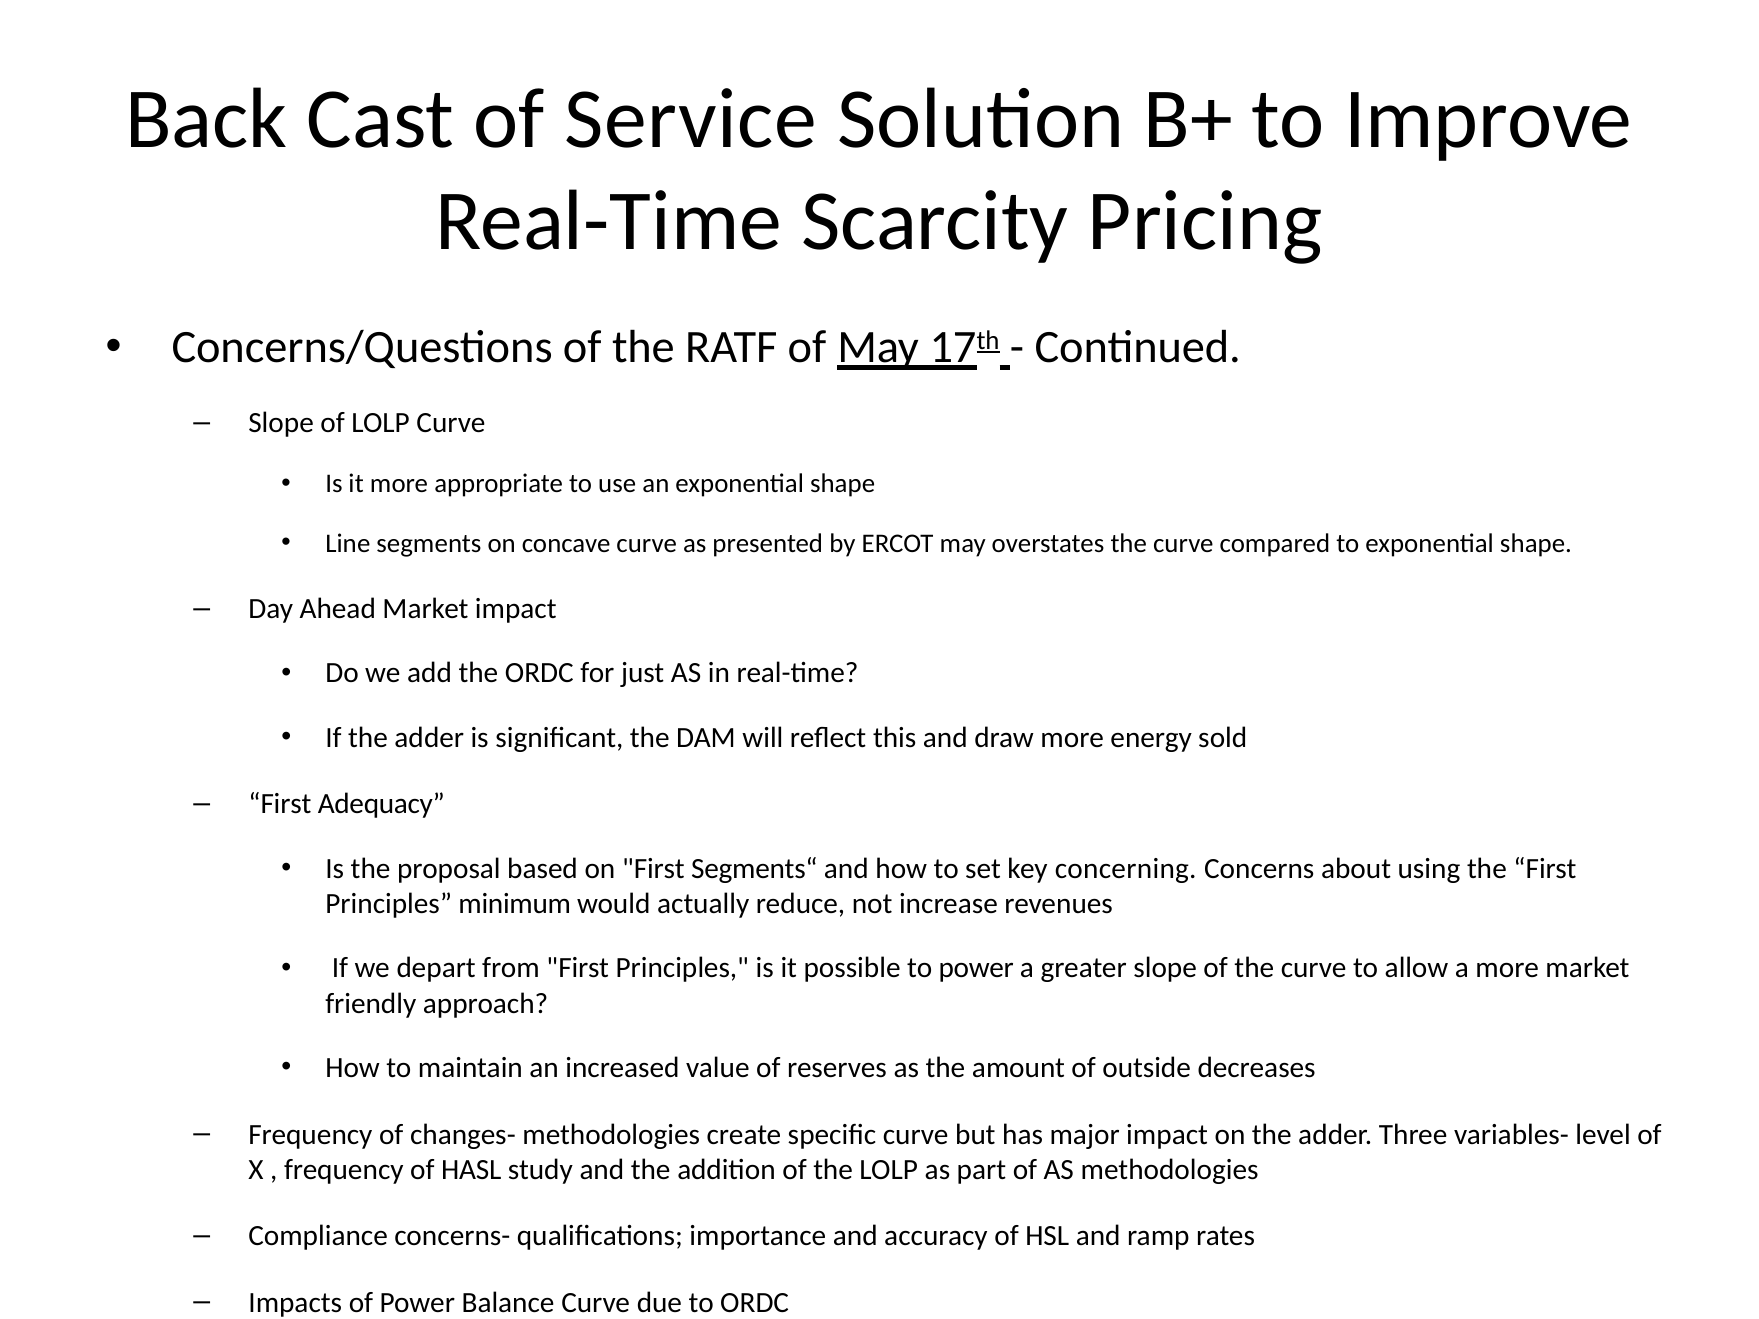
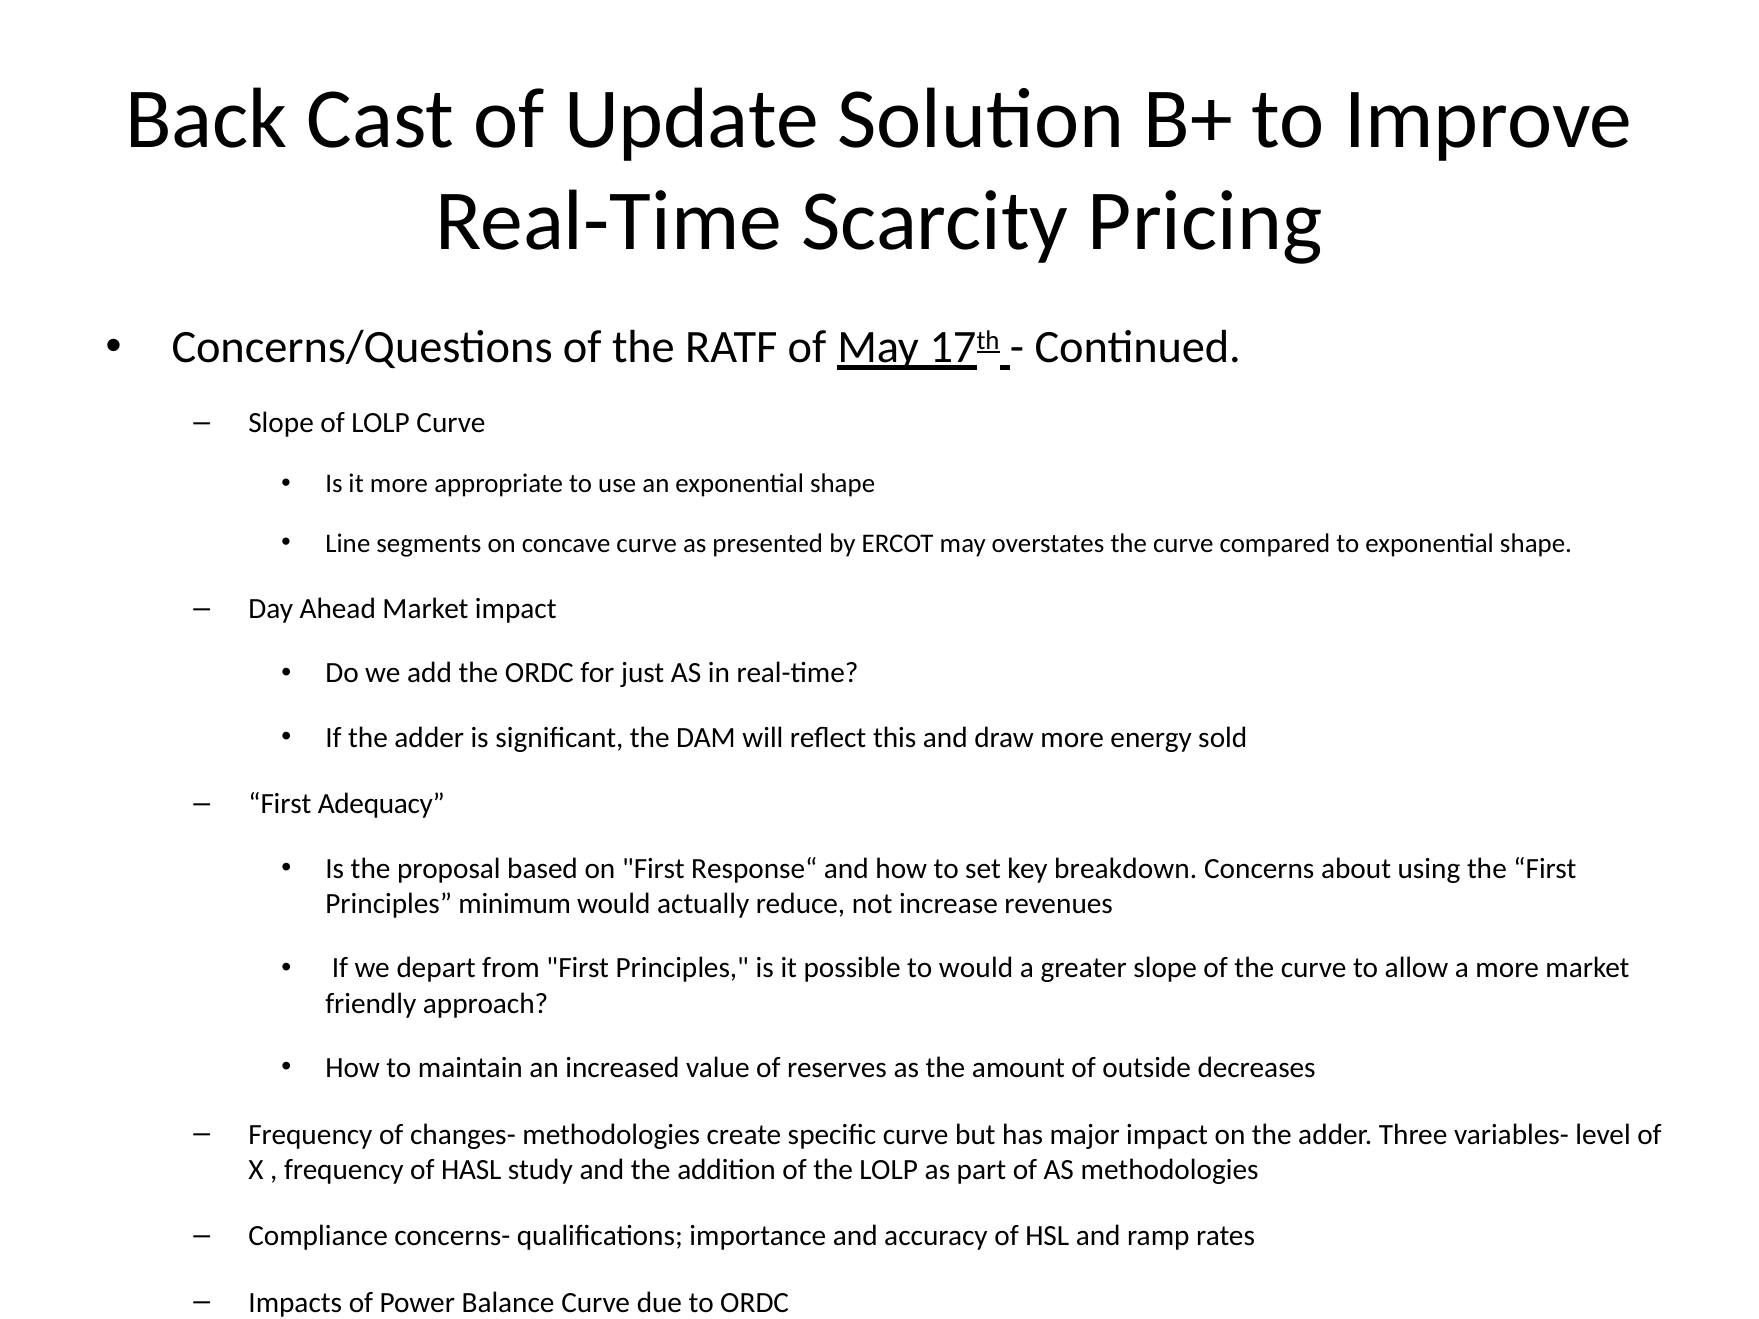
Service: Service -> Update
Segments“: Segments“ -> Response“
concerning: concerning -> breakdown
to power: power -> would
